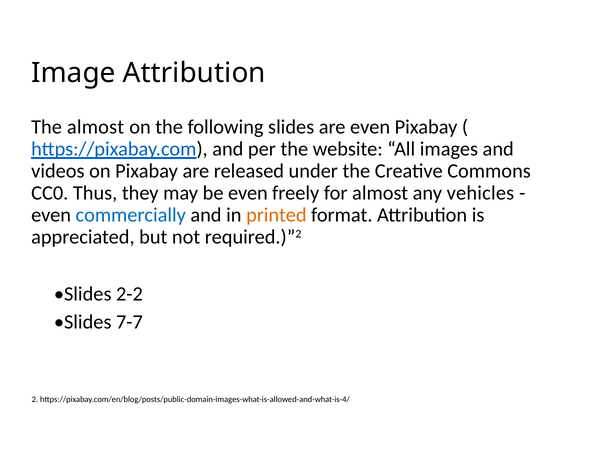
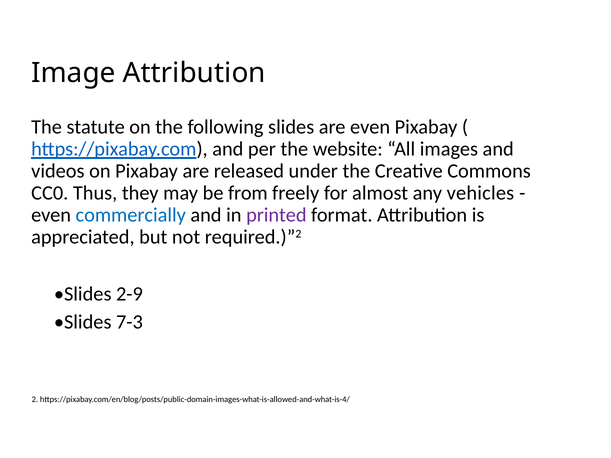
The almost: almost -> statute
be even: even -> from
printed colour: orange -> purple
2-2: 2-2 -> 2-9
7-7: 7-7 -> 7-3
